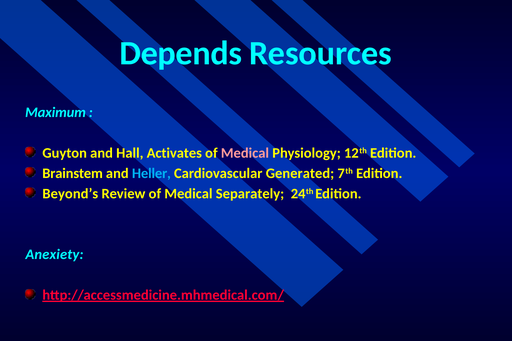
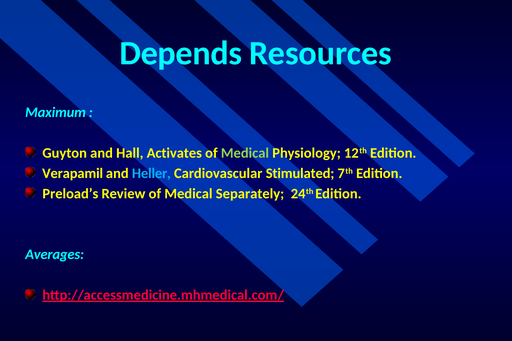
Medical at (245, 153) colour: pink -> light green
Brainstem: Brainstem -> Verapamil
Generated: Generated -> Stimulated
Beyond’s: Beyond’s -> Preload’s
Anexiety: Anexiety -> Averages
